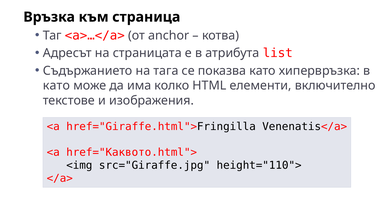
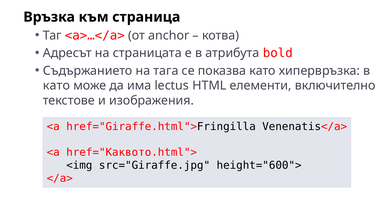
list: list -> bold
колко: колко -> lectus
height="110">: height="110"> -> height="600">
